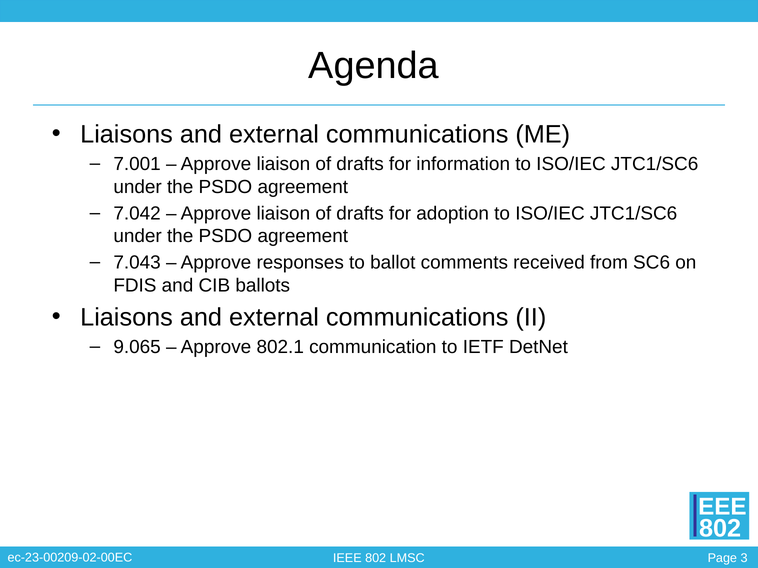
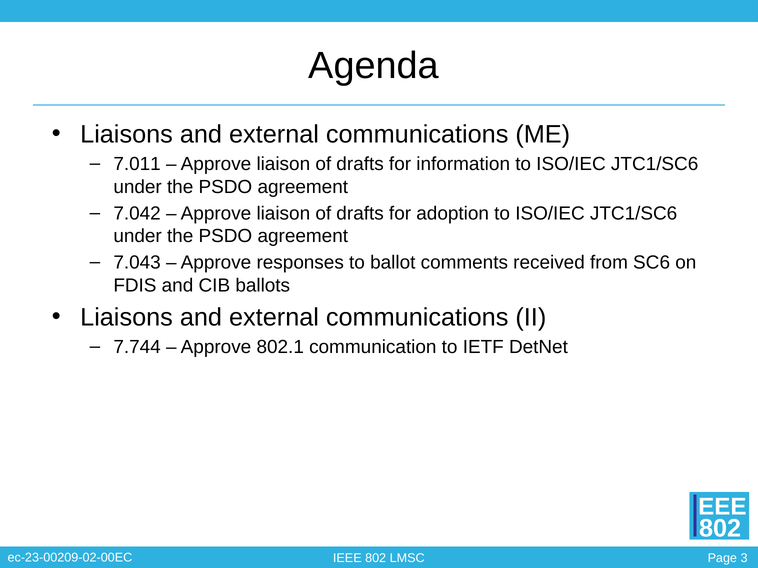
7.001: 7.001 -> 7.011
9.065: 9.065 -> 7.744
